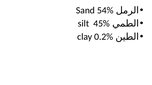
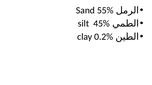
54%: 54% -> 55%
